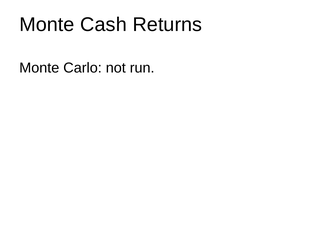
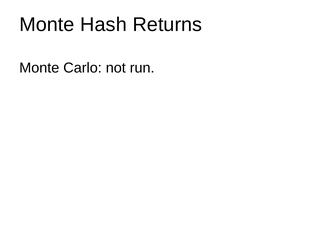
Cash: Cash -> Hash
